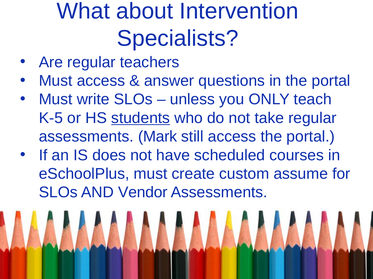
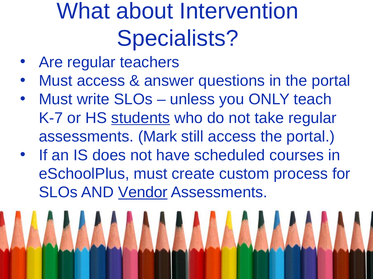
K-5: K-5 -> K-7
assume: assume -> process
Vendor underline: none -> present
